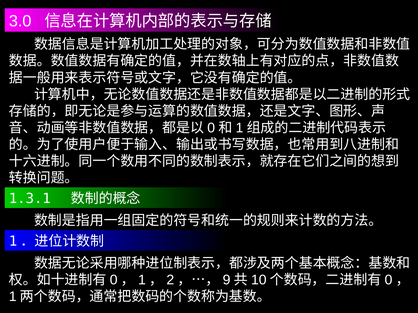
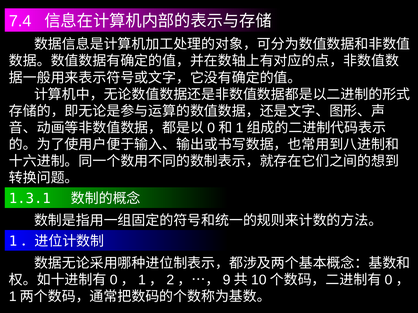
3.0: 3.0 -> 7.4
